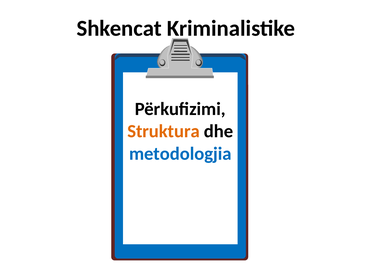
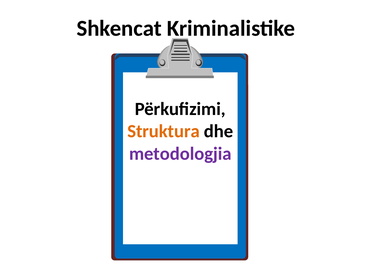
metodologjia colour: blue -> purple
